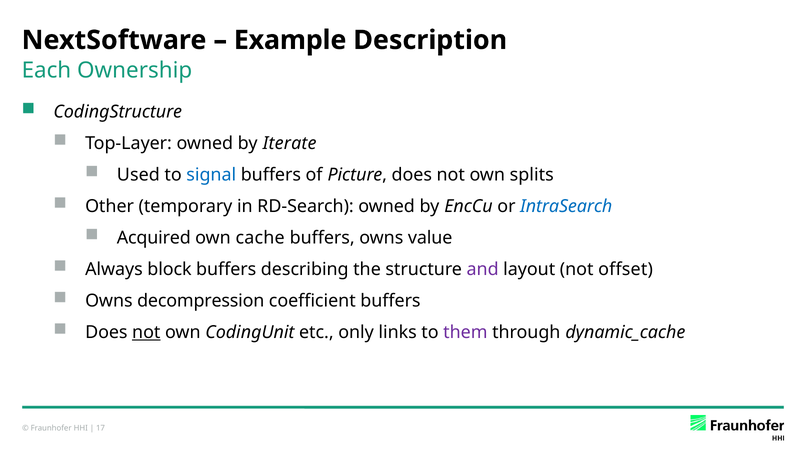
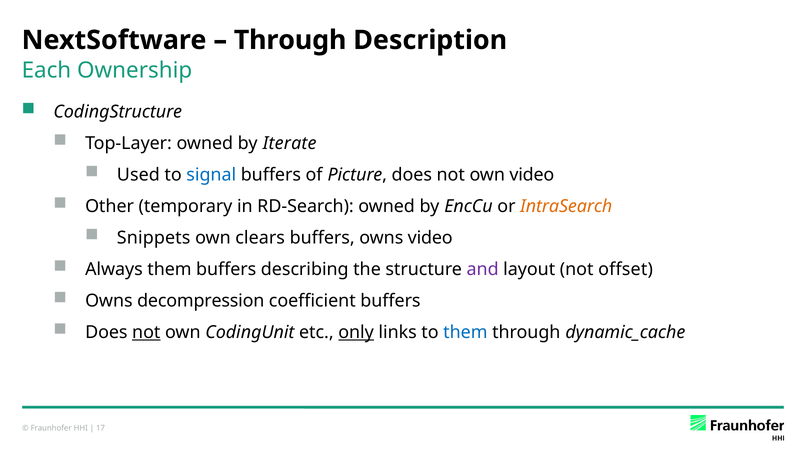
Example at (290, 40): Example -> Through
own splits: splits -> video
IntraSearch colour: blue -> orange
Acquired: Acquired -> Snippets
cache: cache -> clears
owns value: value -> video
Always block: block -> them
only underline: none -> present
them at (465, 333) colour: purple -> blue
